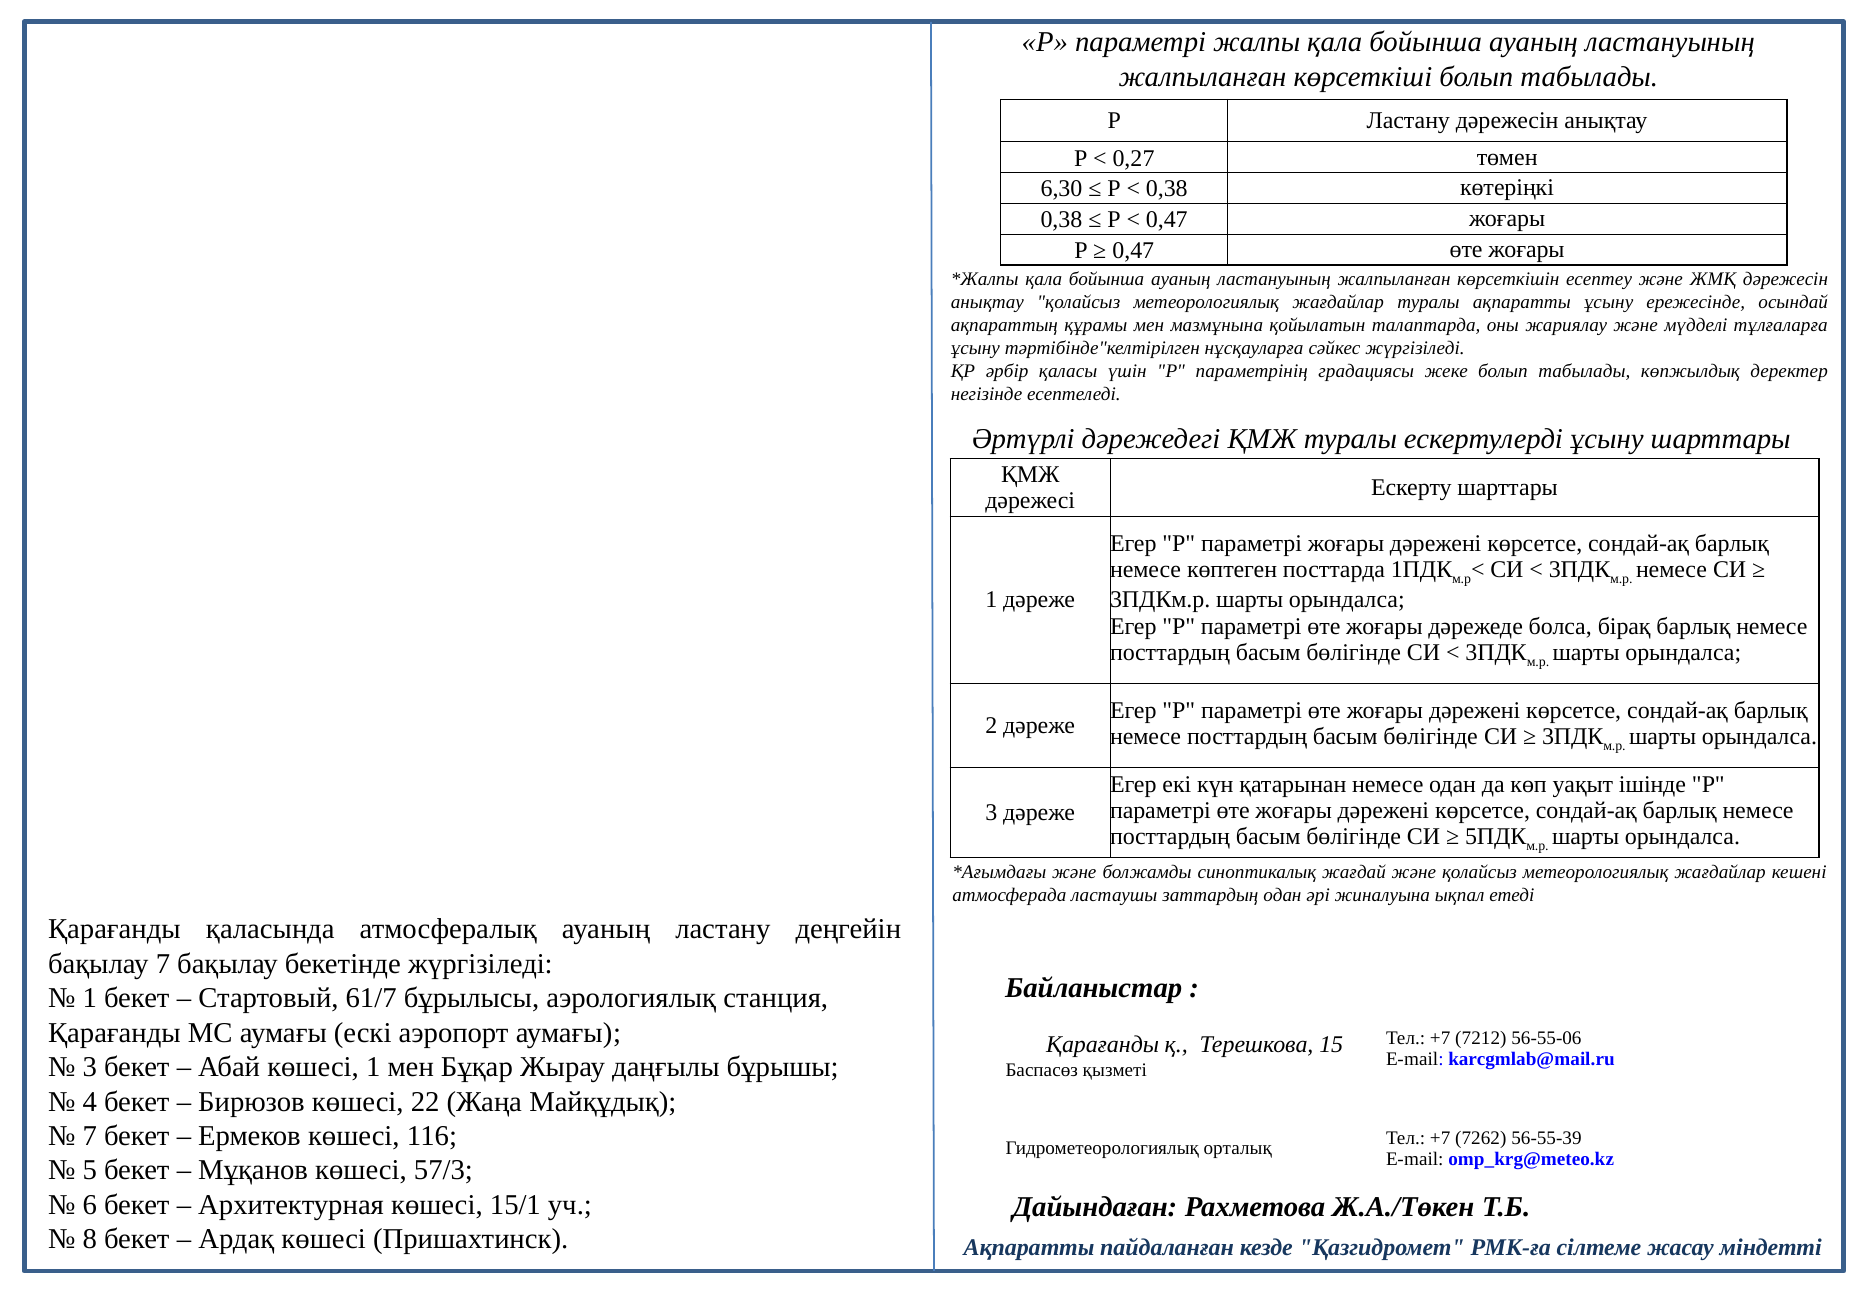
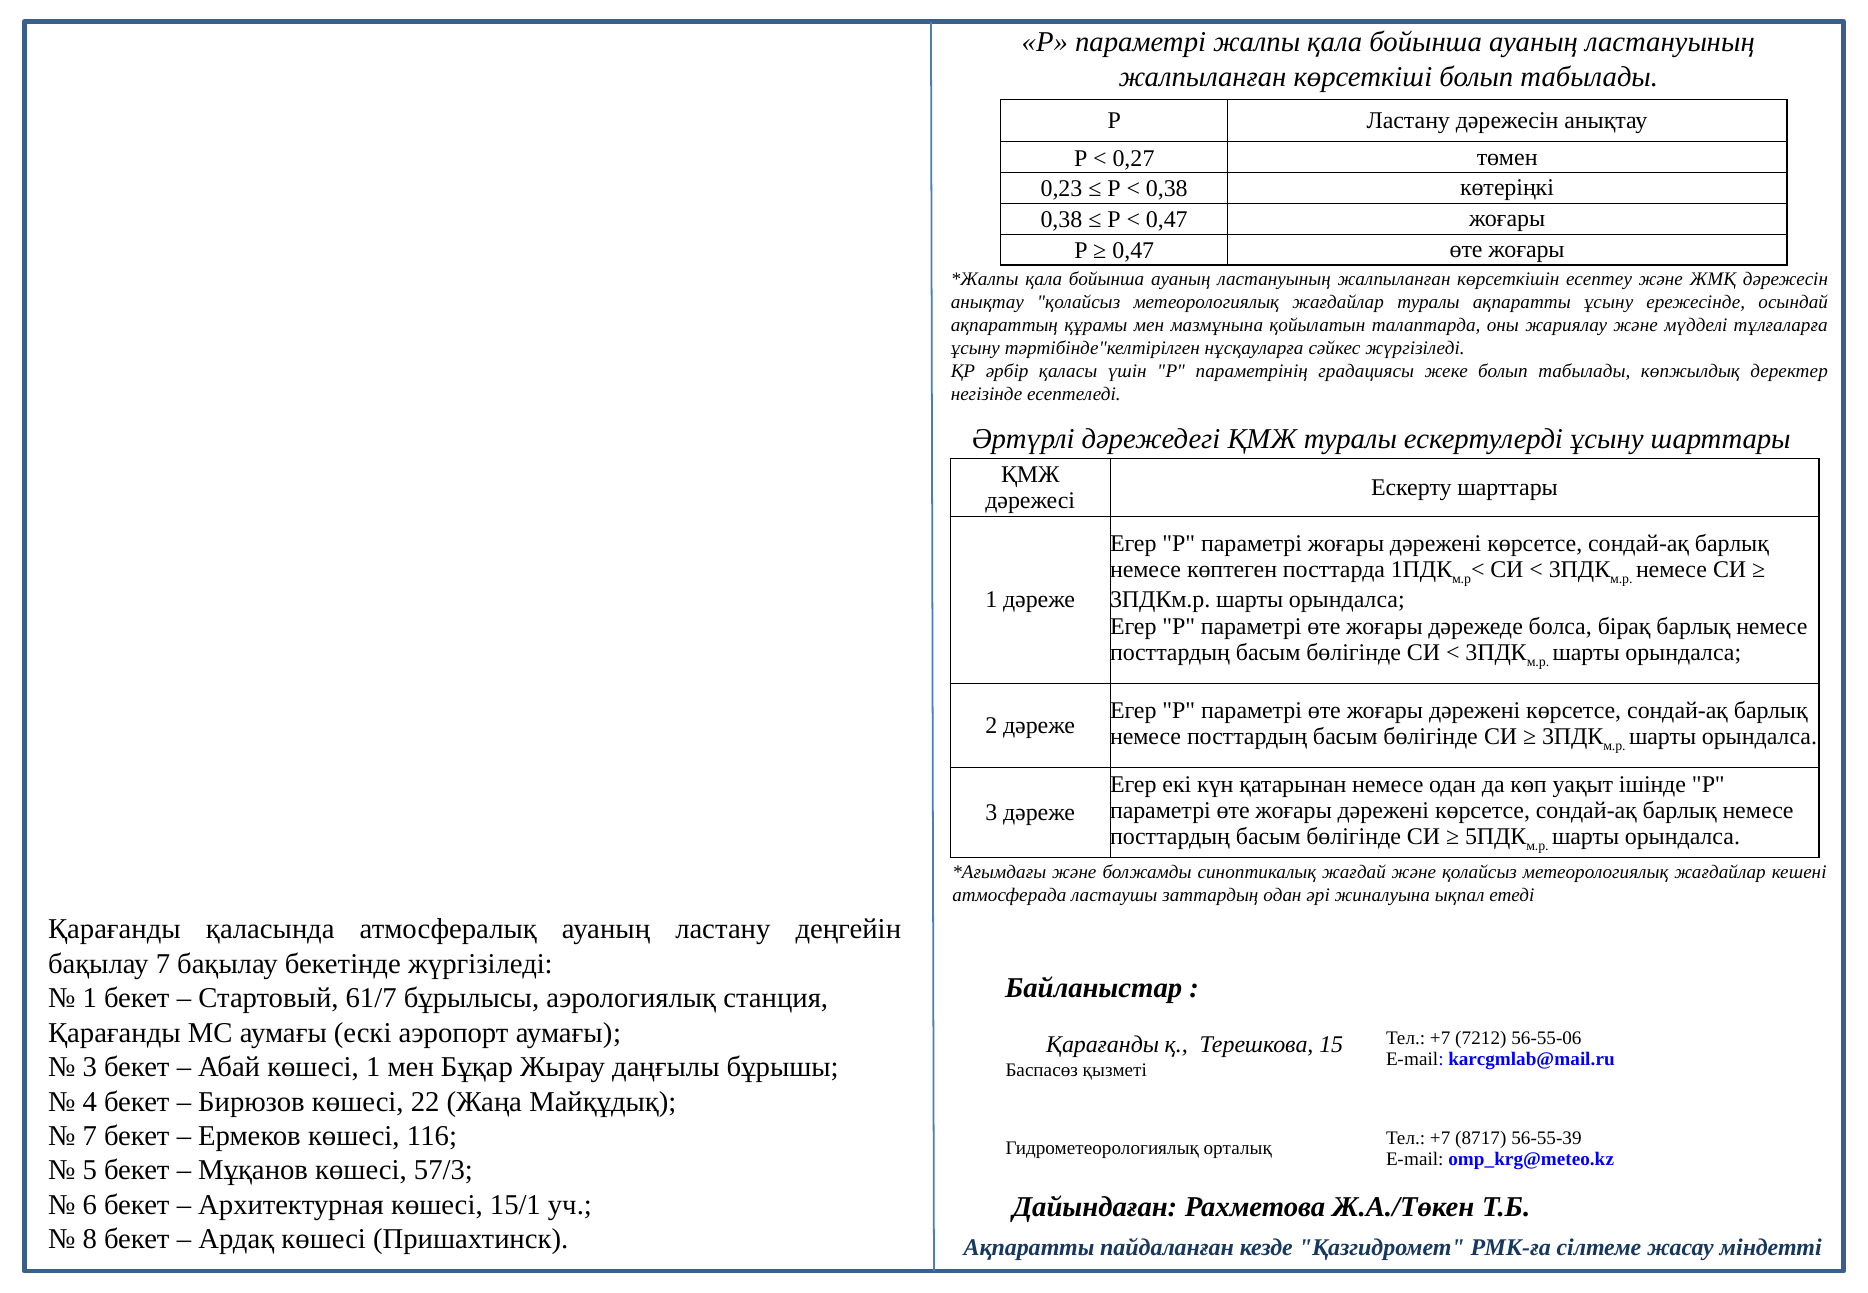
6,30: 6,30 -> 0,23
7262: 7262 -> 8717
